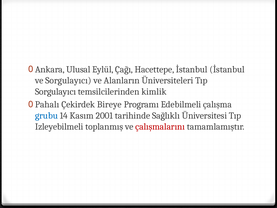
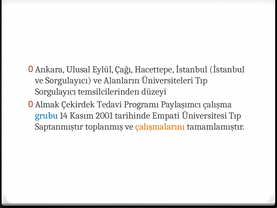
kimlik: kimlik -> düzeyi
Pahalı: Pahalı -> Almak
Bireye: Bireye -> Tedavi
Edebilmeli: Edebilmeli -> Paylaşımcı
Sağlıklı: Sağlıklı -> Empati
Izleyebilmeli: Izleyebilmeli -> Saptanmıştır
çalışmalarını colour: red -> orange
